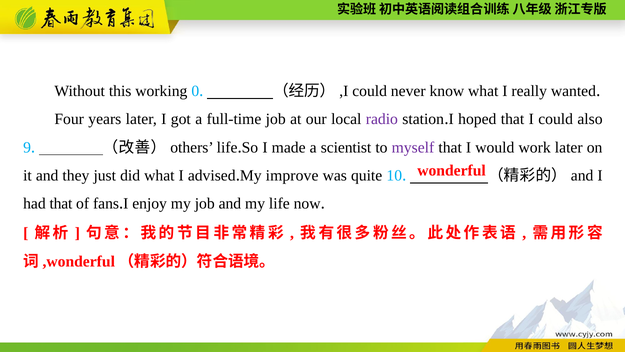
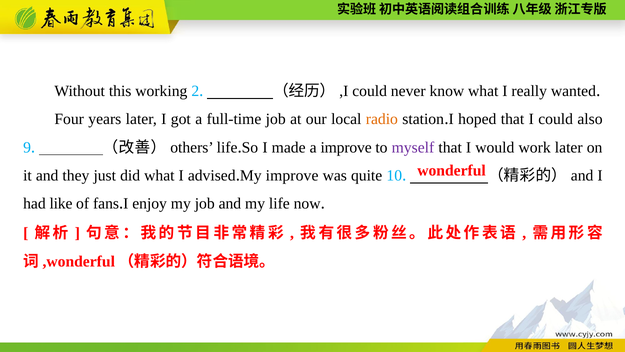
0: 0 -> 2
radio colour: purple -> orange
a scientist: scientist -> improve
had that: that -> like
